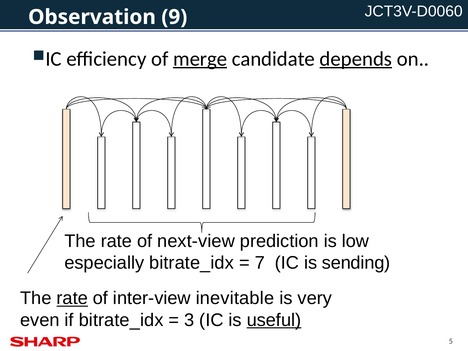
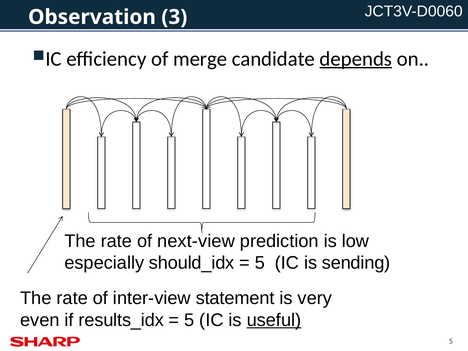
9: 9 -> 3
merge underline: present -> none
especially bitrate_idx: bitrate_idx -> should_idx
7 at (260, 263): 7 -> 5
rate at (72, 298) underline: present -> none
inevitable: inevitable -> statement
if bitrate_idx: bitrate_idx -> results_idx
3 at (189, 320): 3 -> 5
